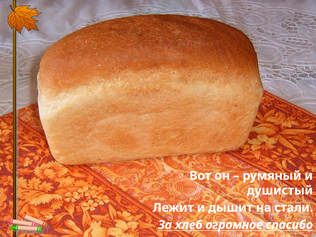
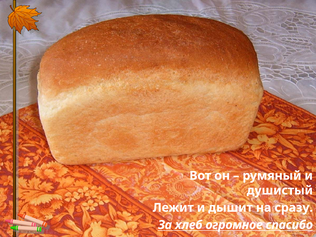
стали: стали -> сразу
